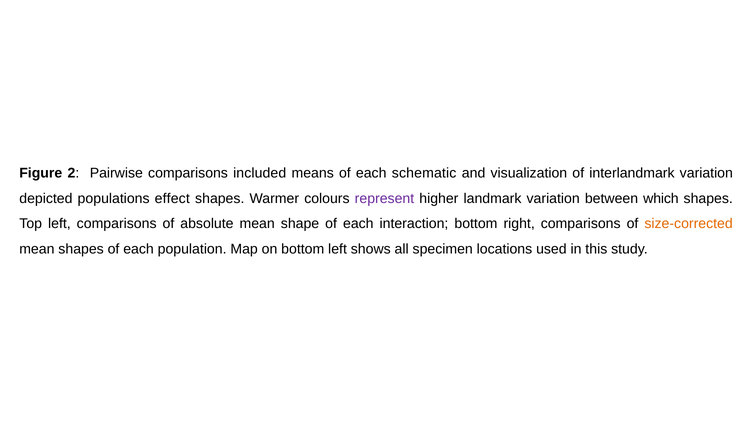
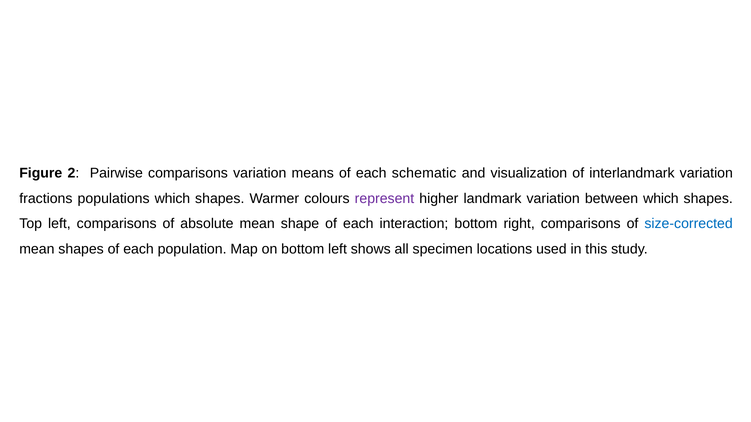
comparisons included: included -> variation
depicted: depicted -> fractions
populations effect: effect -> which
size-corrected colour: orange -> blue
